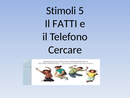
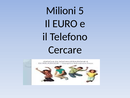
Stimoli: Stimoli -> Milioni
FATTI: FATTI -> EURO
